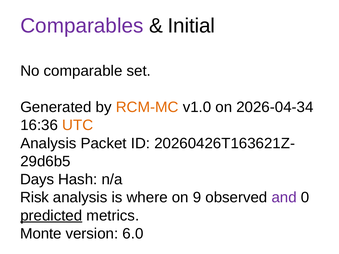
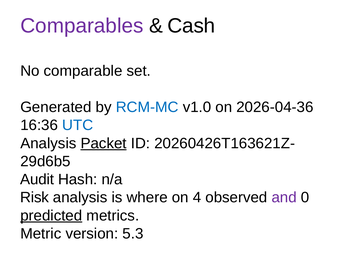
Initial: Initial -> Cash
RCM-MC colour: orange -> blue
2026-04-34: 2026-04-34 -> 2026-04-36
UTC colour: orange -> blue
Packet underline: none -> present
Days: Days -> Audit
9: 9 -> 4
Monte: Monte -> Metric
6.0: 6.0 -> 5.3
